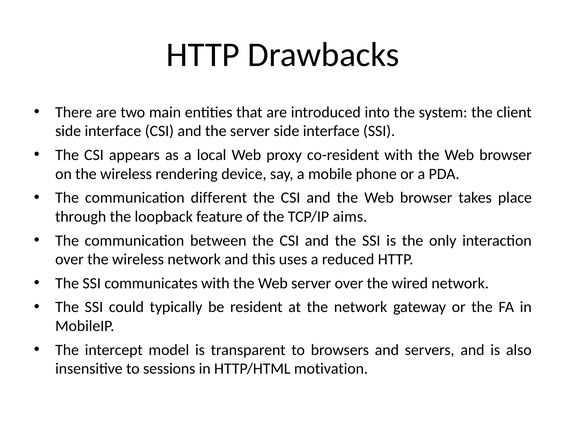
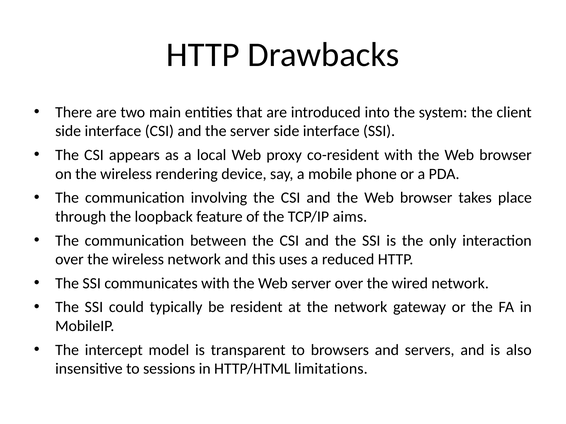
different: different -> involving
motivation: motivation -> limitations
